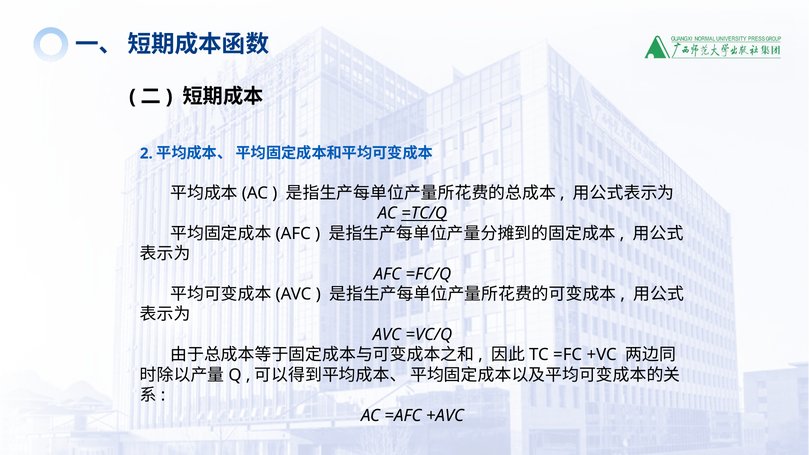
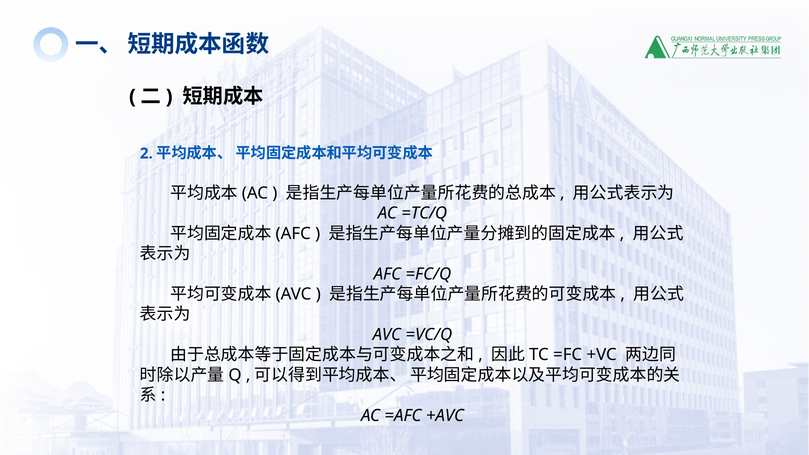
=TC/Q underline: present -> none
